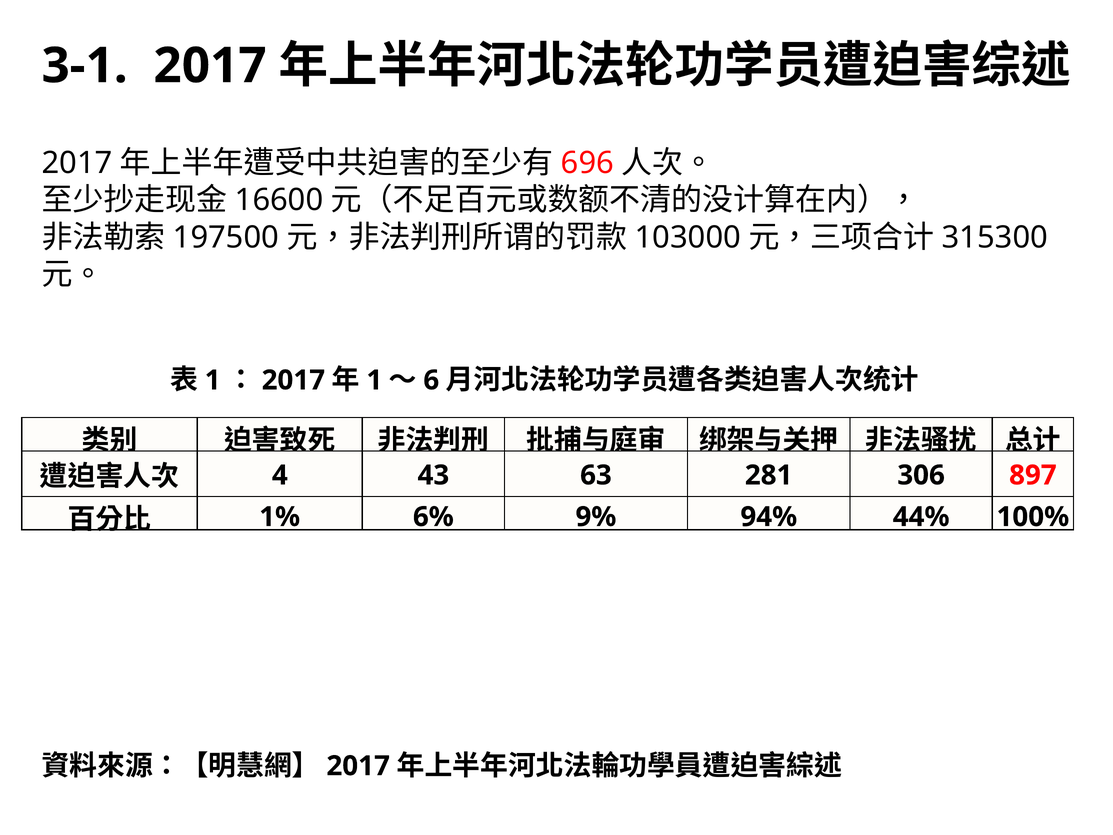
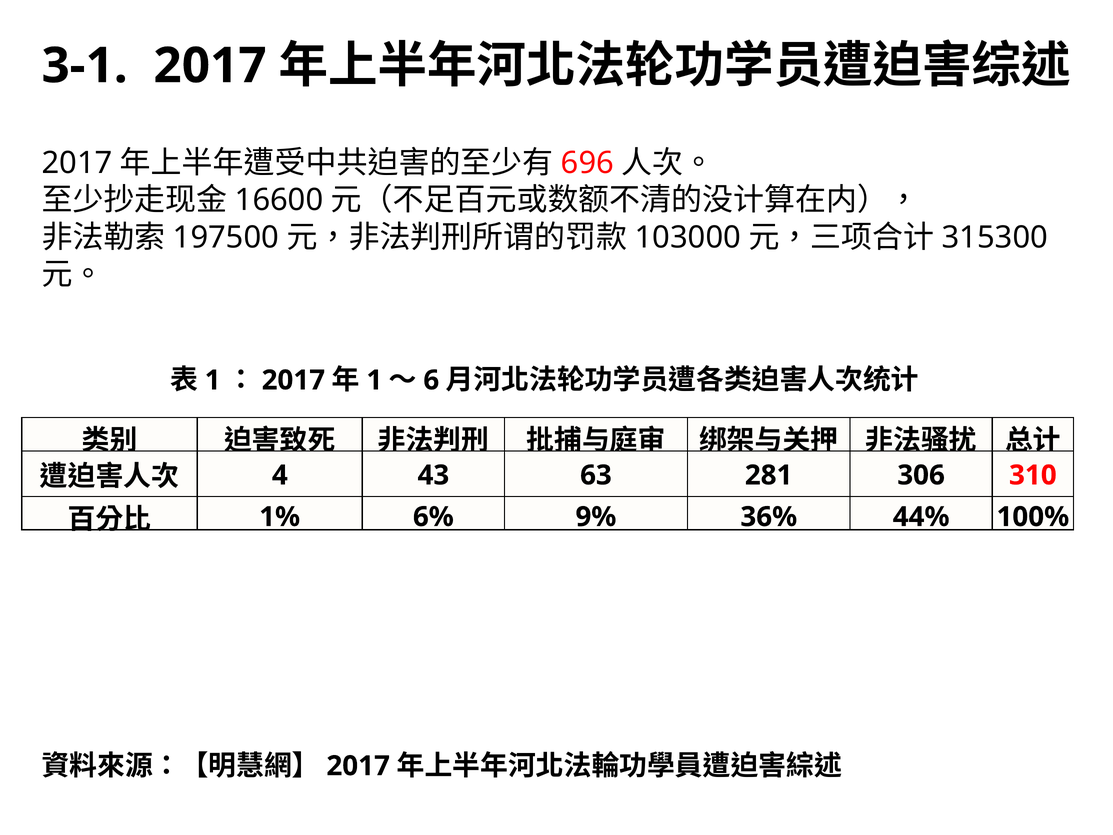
897: 897 -> 310
94%: 94% -> 36%
